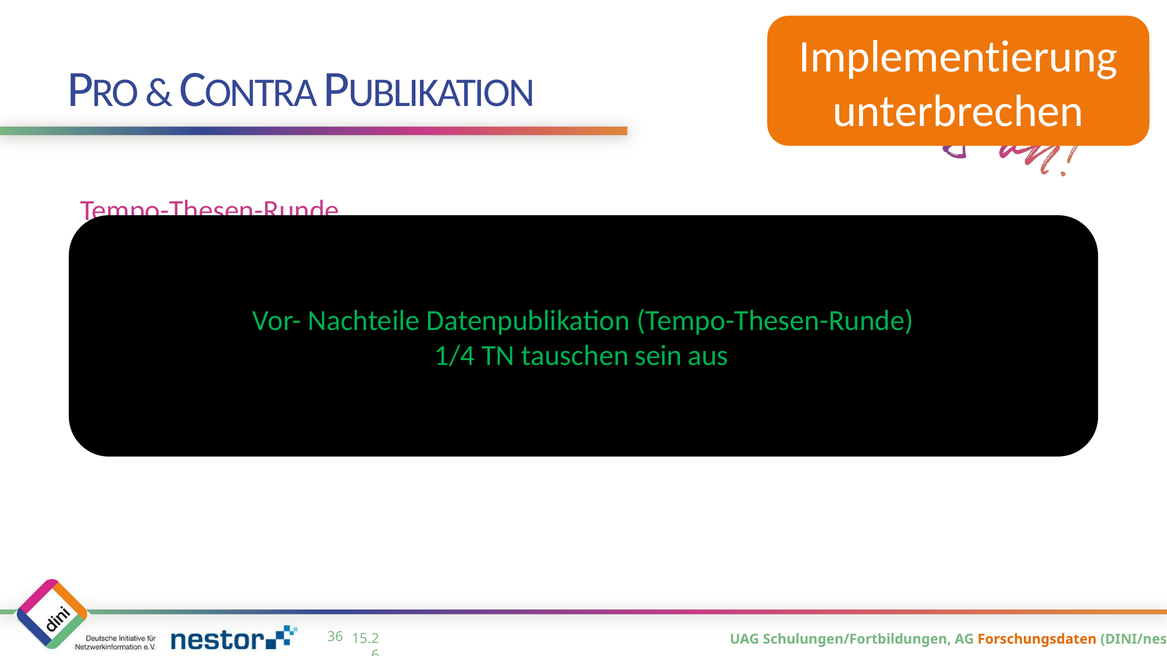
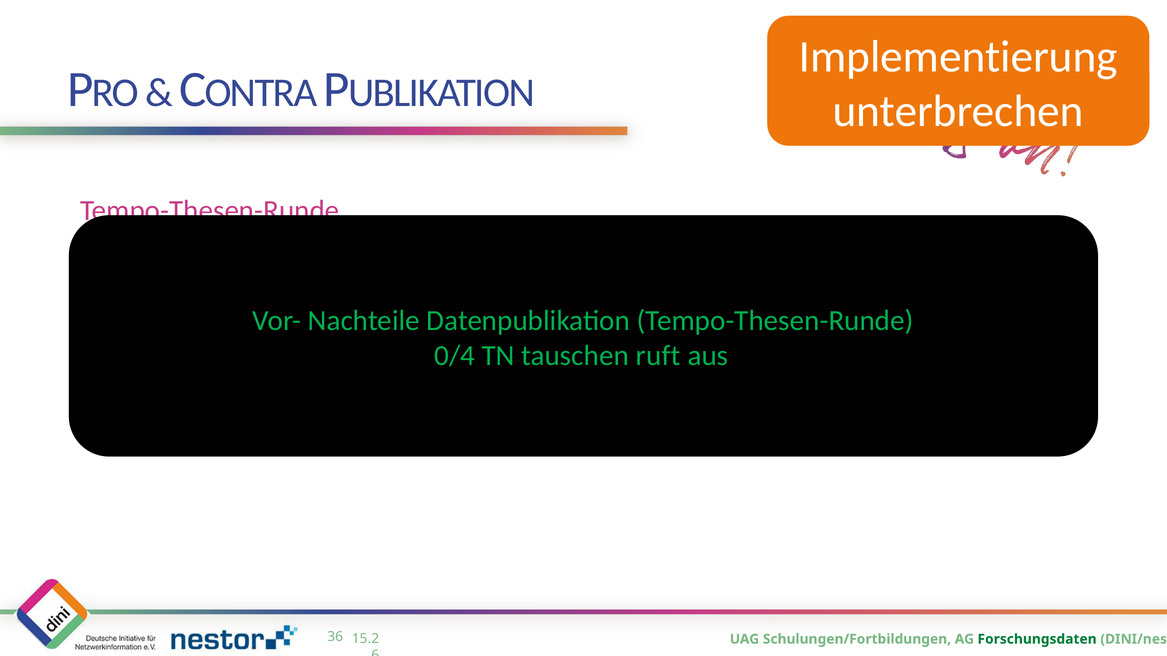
1/4: 1/4 -> 0/4
sein: sein -> ruft
Forschungsdaten at (1037, 640) colour: orange -> green
